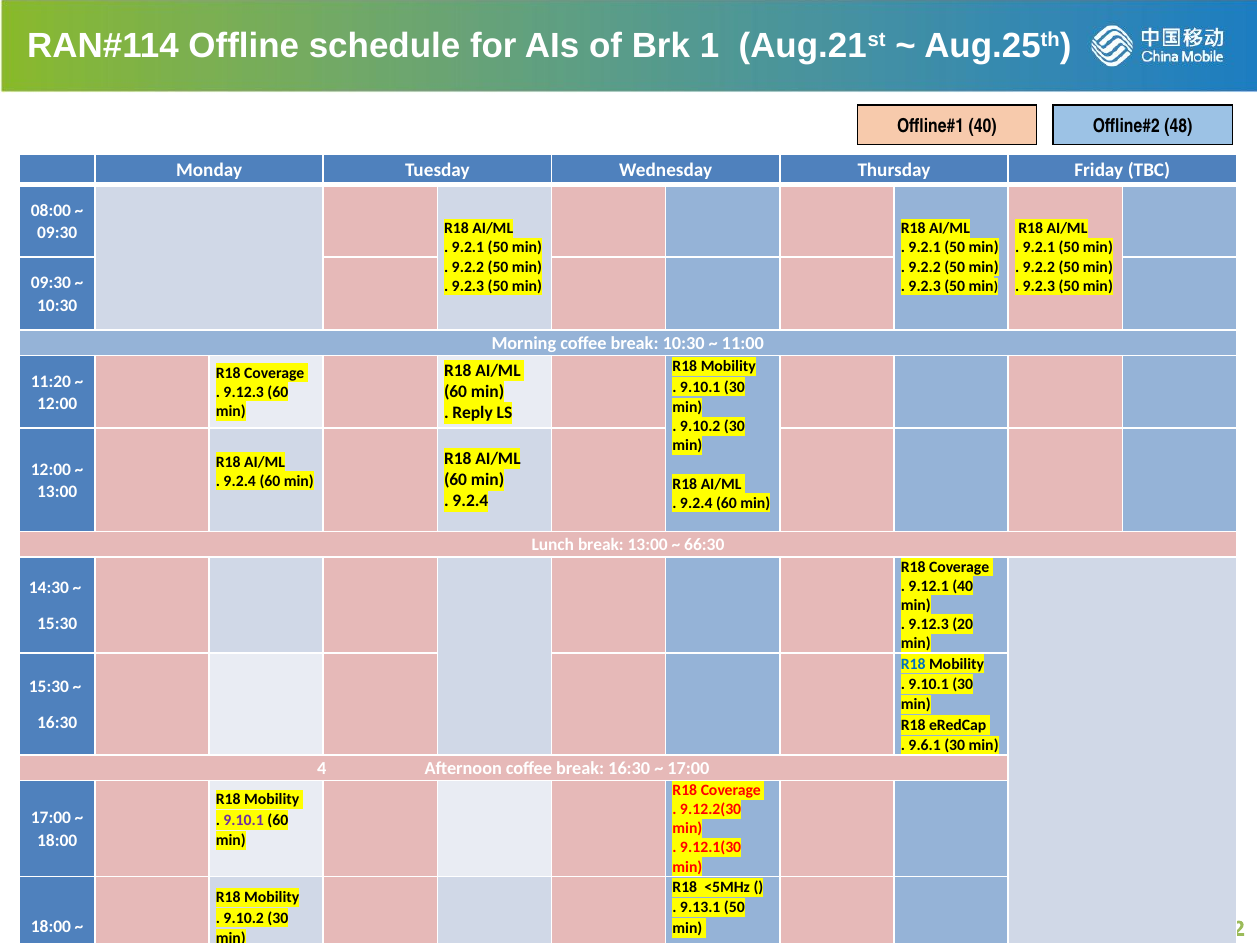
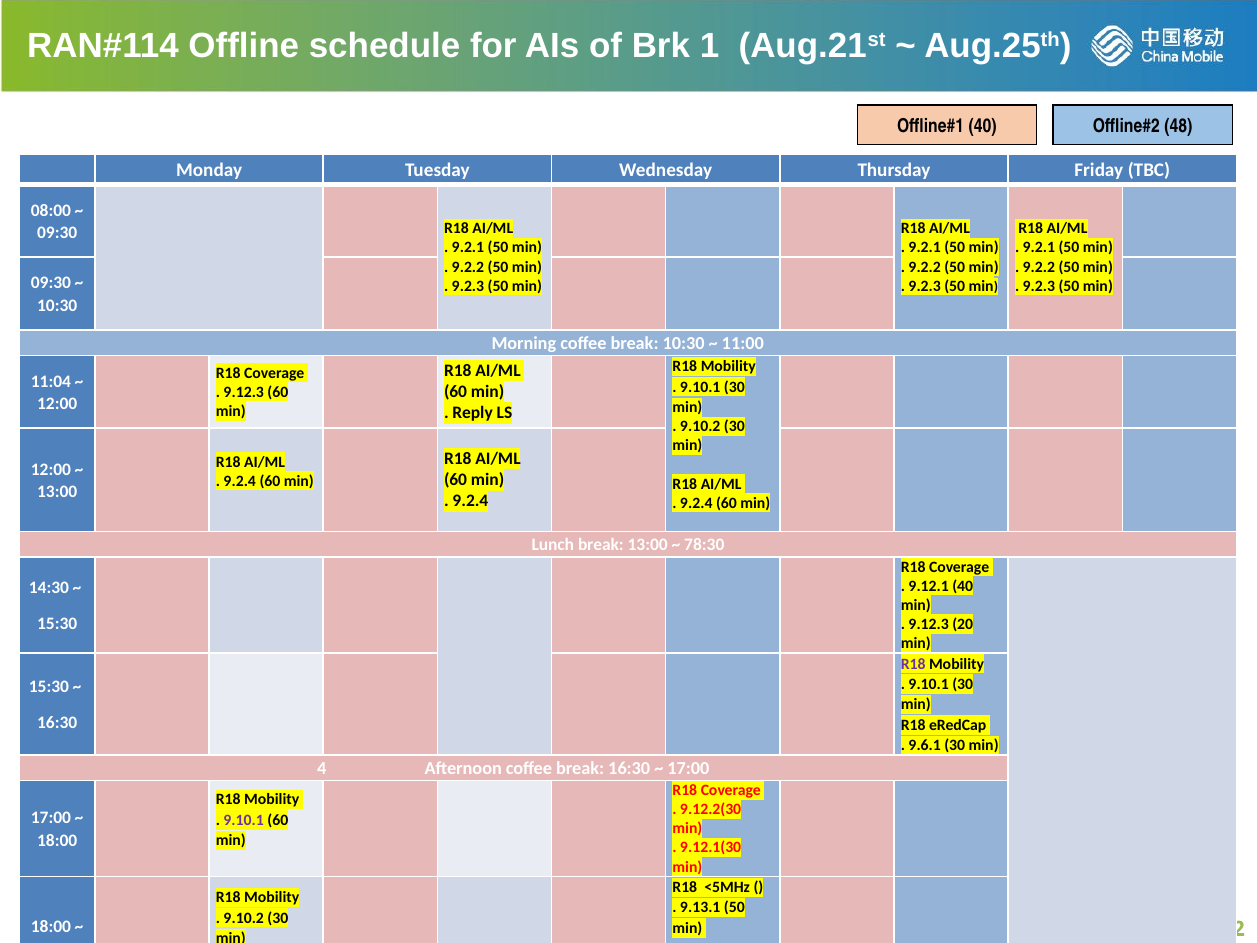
11:20: 11:20 -> 11:04
66:30: 66:30 -> 78:30
R18 at (913, 664) colour: blue -> purple
